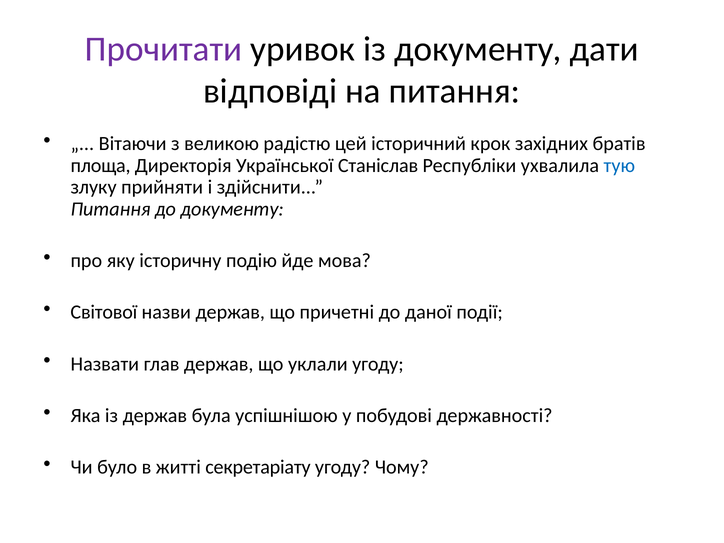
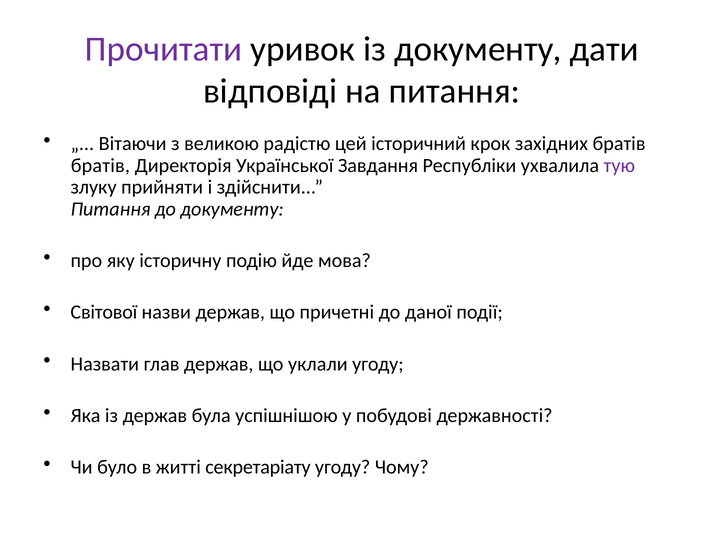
площа at (101, 166): площа -> братів
Станіслав: Станіслав -> Завдання
тую colour: blue -> purple
